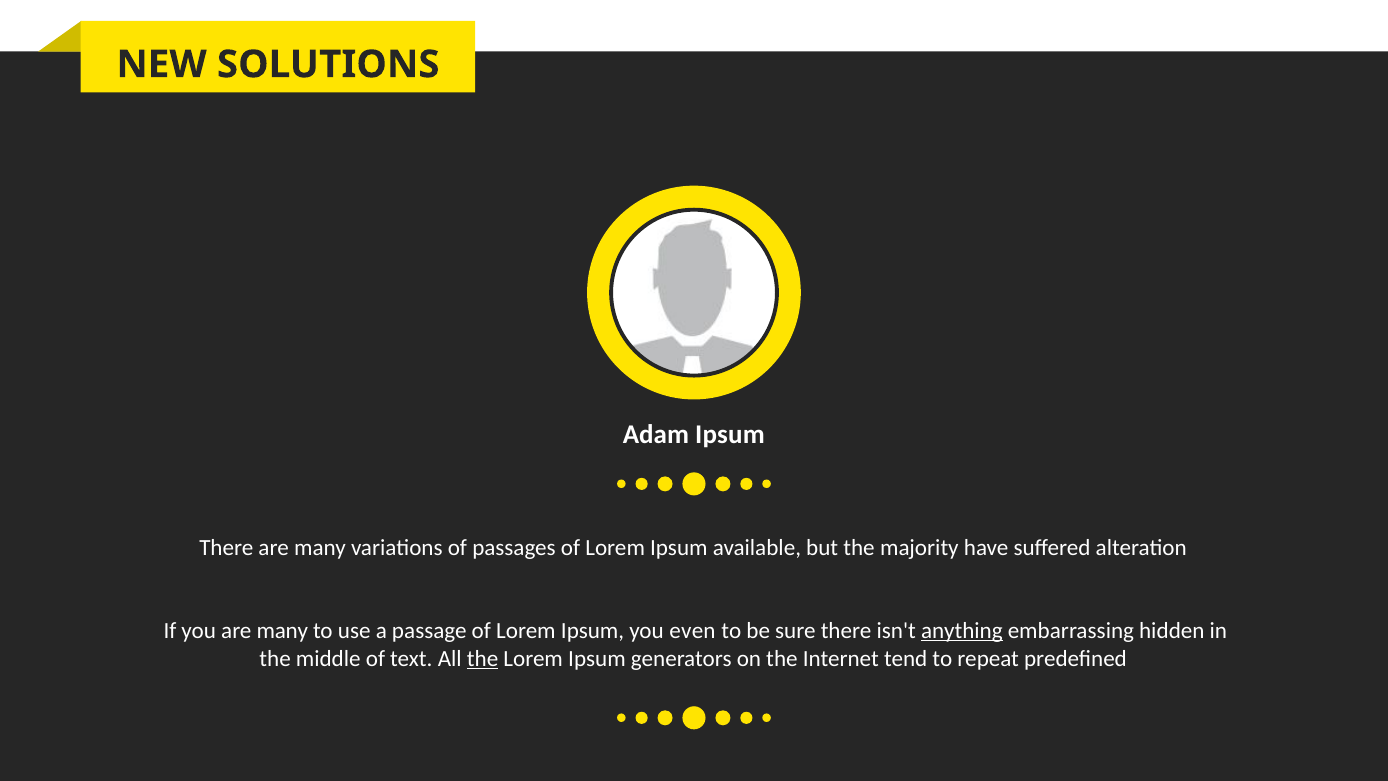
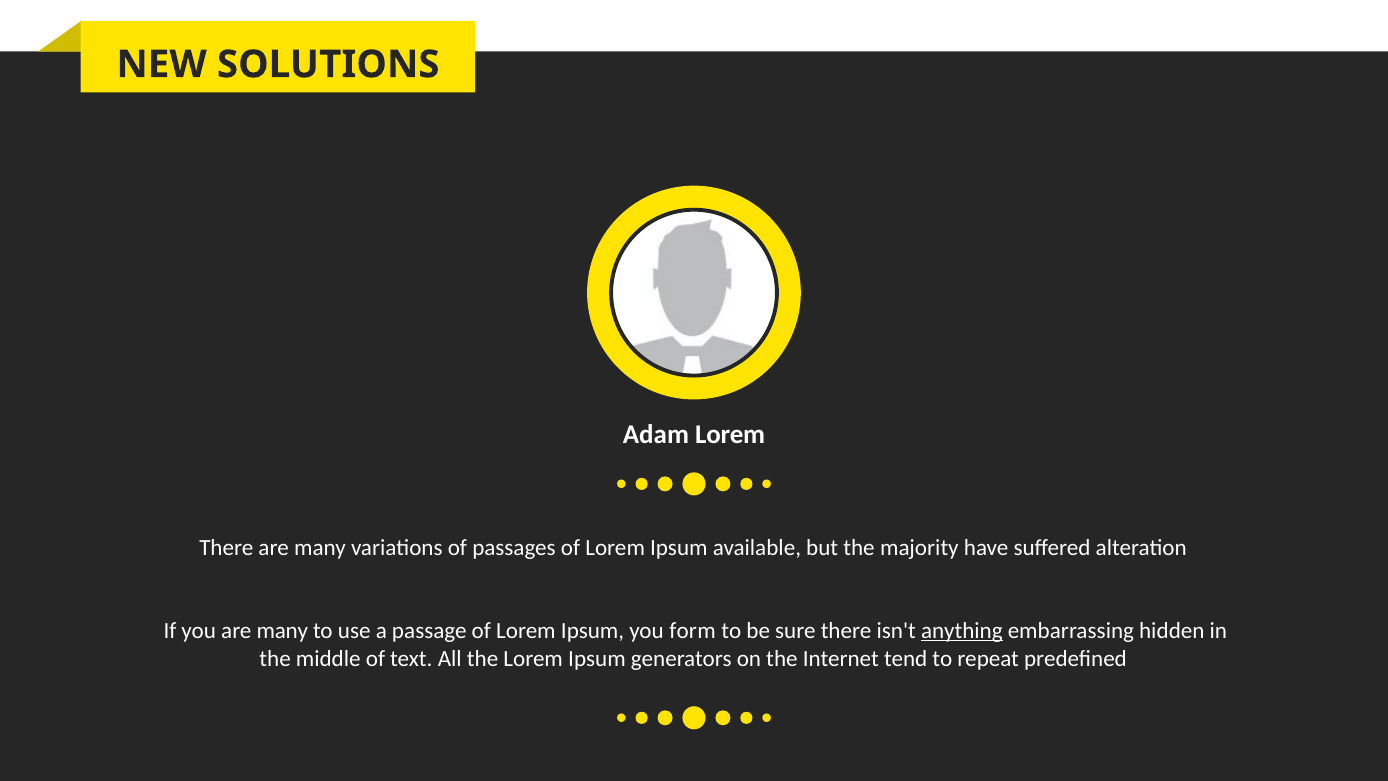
Adam Ipsum: Ipsum -> Lorem
even: even -> form
the at (483, 658) underline: present -> none
